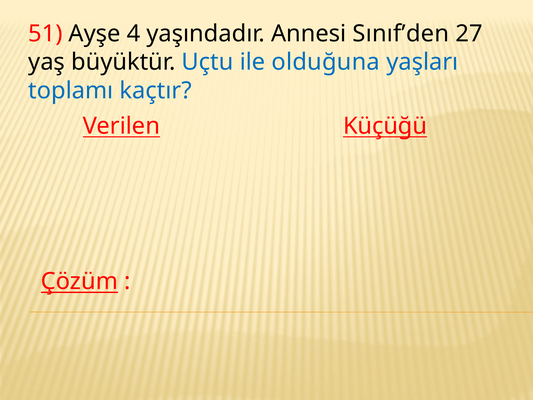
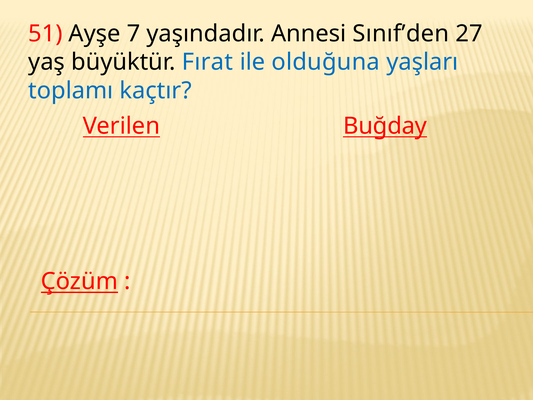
4: 4 -> 7
Uçtu: Uçtu -> Fırat
Küçüğü: Küçüğü -> Buğday
